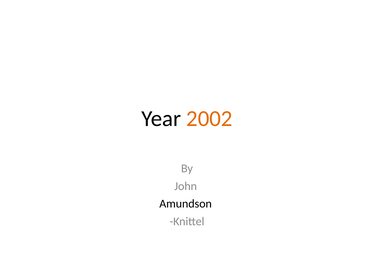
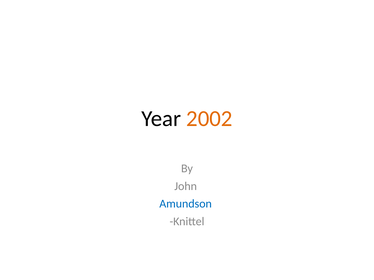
Amundson colour: black -> blue
